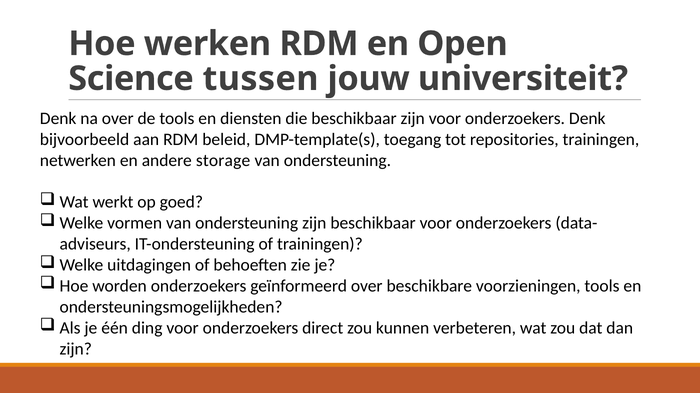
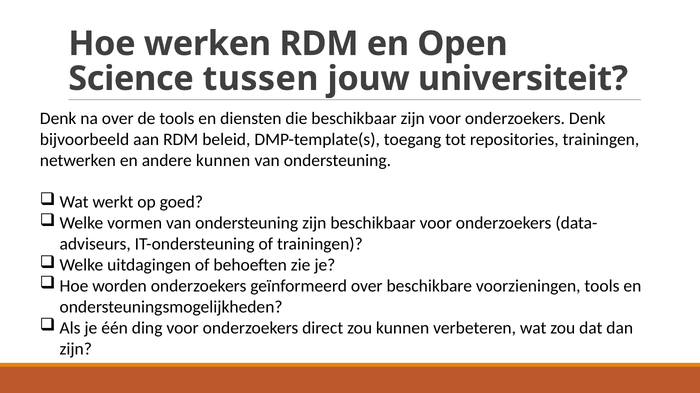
andere storage: storage -> kunnen
